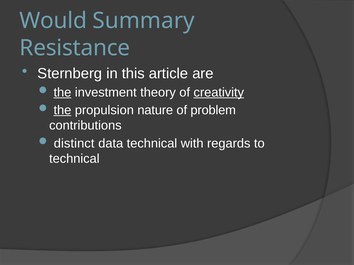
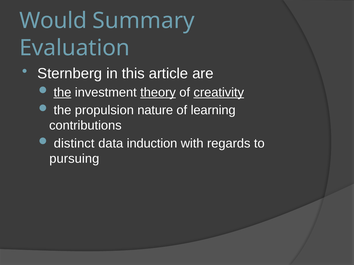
Resistance: Resistance -> Evaluation
theory underline: none -> present
the at (62, 110) underline: present -> none
problem: problem -> learning
data technical: technical -> induction
technical at (74, 159): technical -> pursuing
